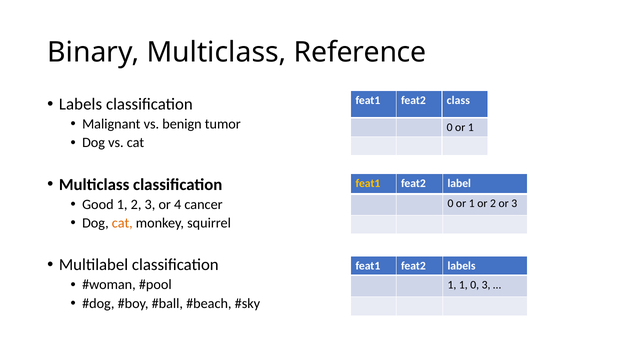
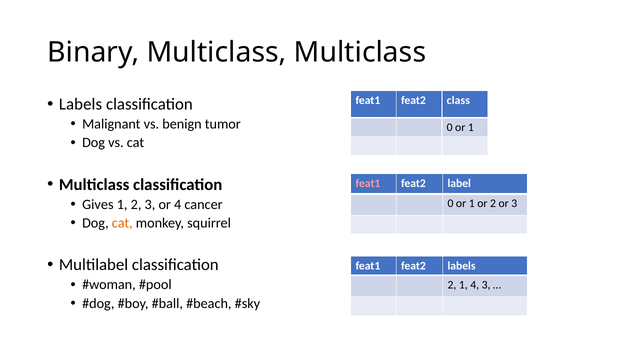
Multiclass Reference: Reference -> Multiclass
feat1 at (368, 183) colour: yellow -> pink
Good: Good -> Gives
1 at (452, 285): 1 -> 2
1 0: 0 -> 4
